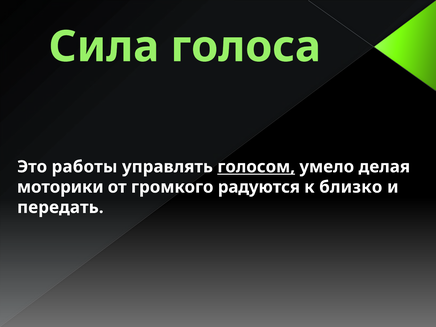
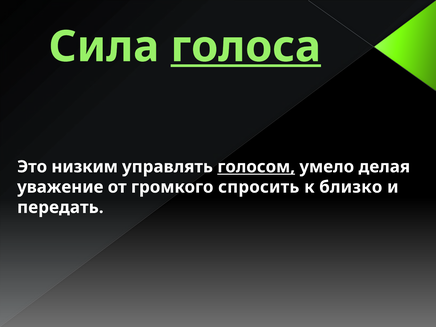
голоса underline: none -> present
работы: работы -> низким
моторики: моторики -> уважение
радуются: радуются -> спросить
